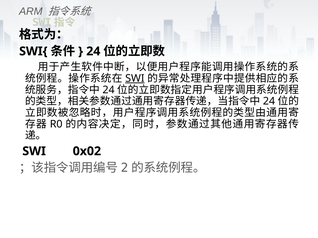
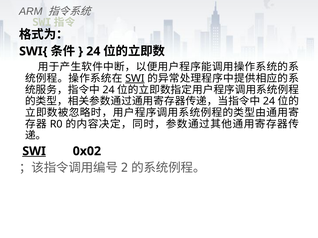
SWI at (34, 151) underline: none -> present
